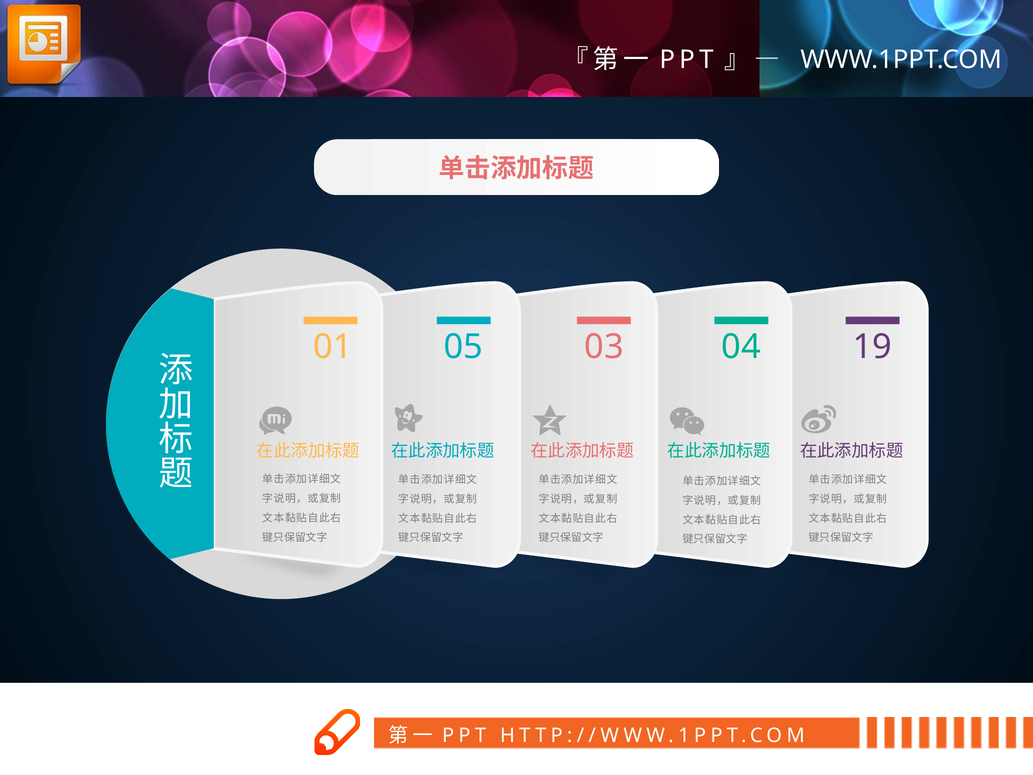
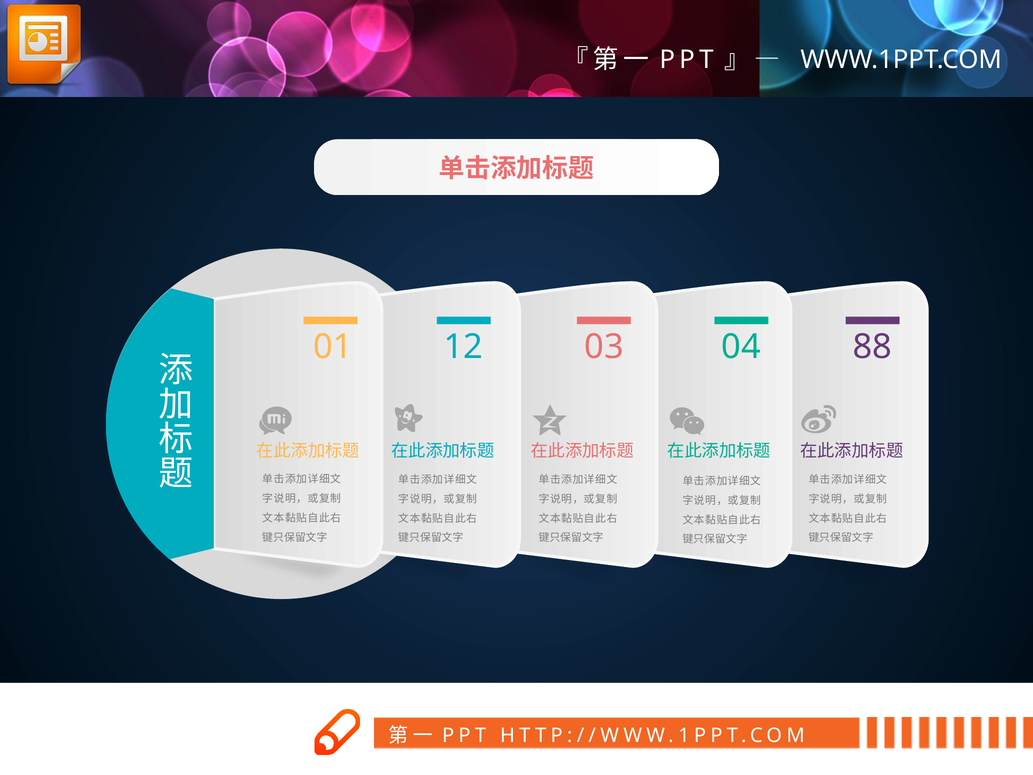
05: 05 -> 12
19: 19 -> 88
